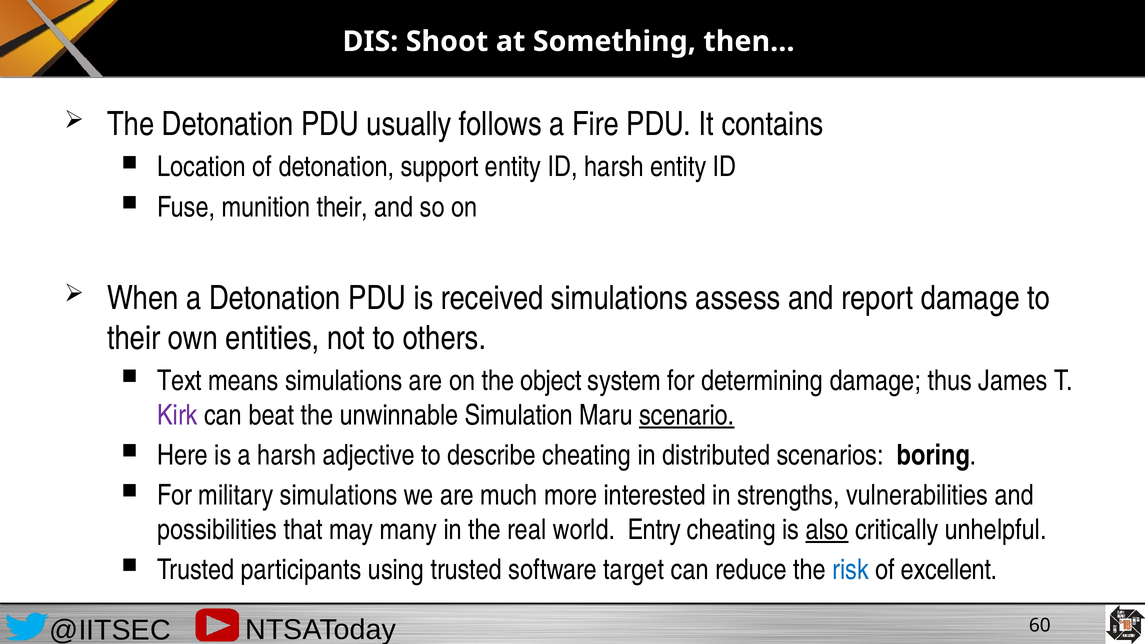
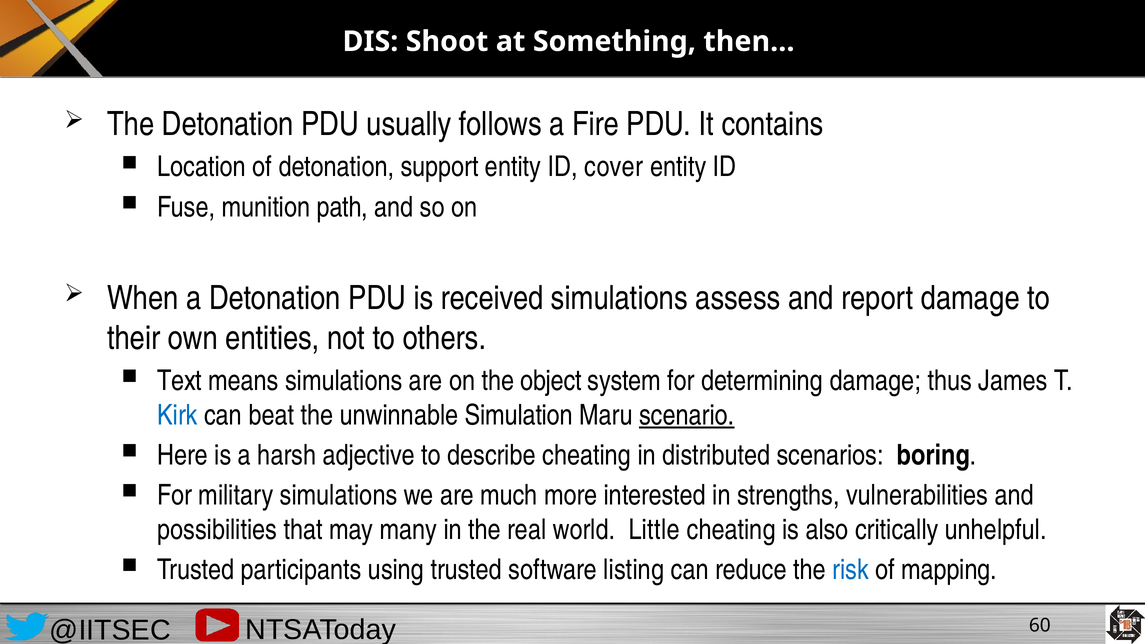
ID harsh: harsh -> cover
munition their: their -> path
Kirk colour: purple -> blue
Entry: Entry -> Little
also underline: present -> none
target: target -> listing
excellent: excellent -> mapping
